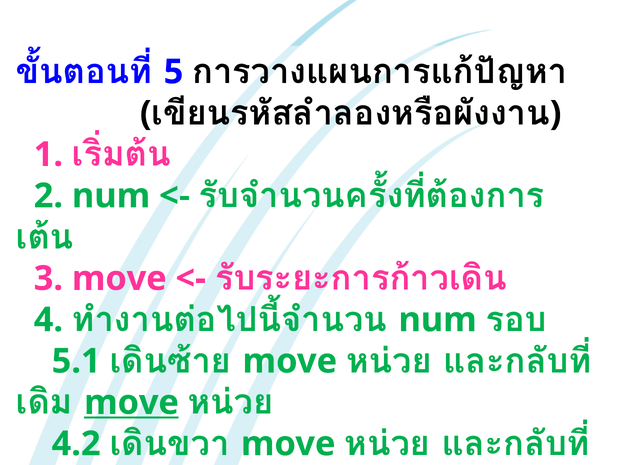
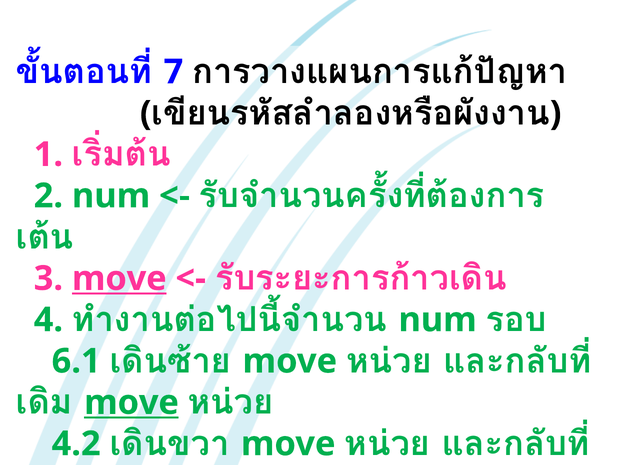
5 at (173, 72): 5 -> 7
move at (119, 279) underline: none -> present
5.1: 5.1 -> 6.1
